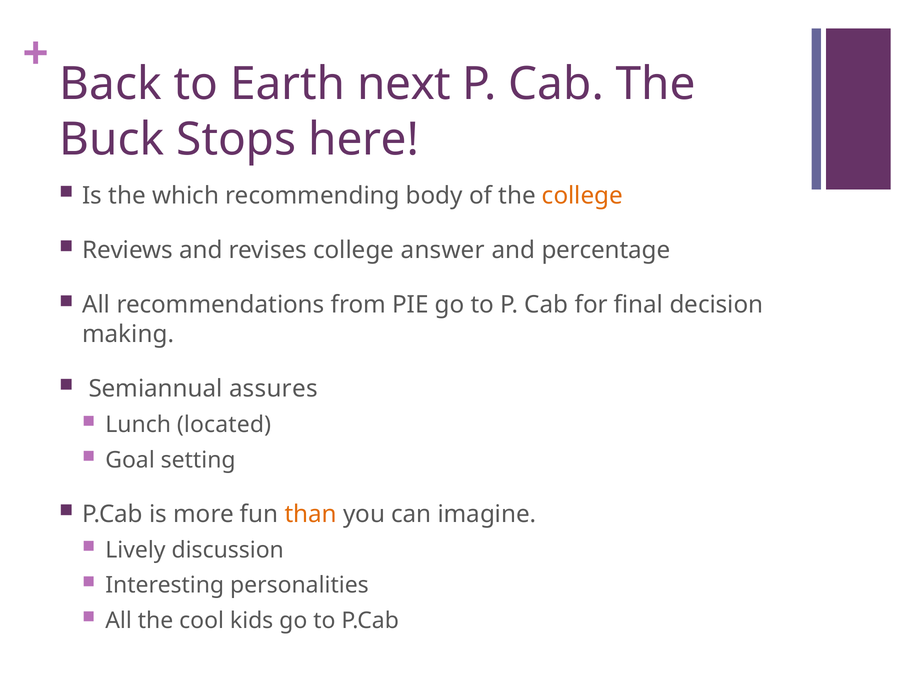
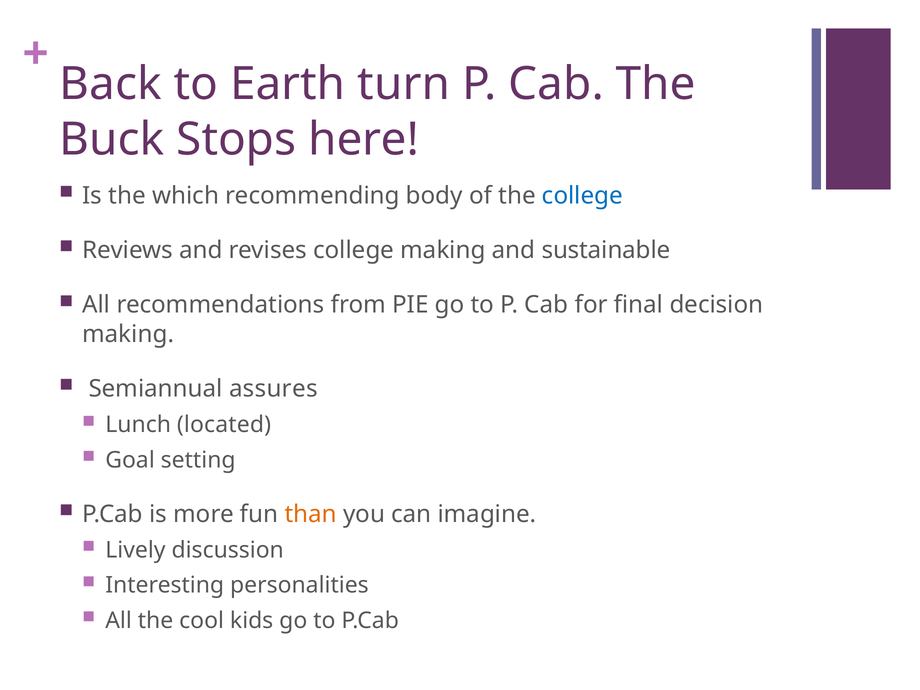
next: next -> turn
college at (582, 196) colour: orange -> blue
college answer: answer -> making
percentage: percentage -> sustainable
